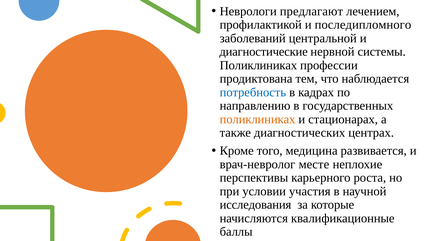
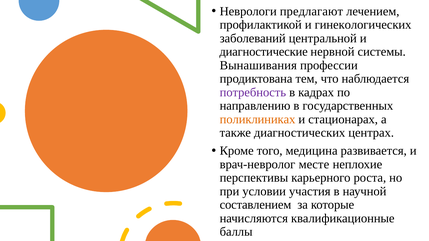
последипломного: последипломного -> гинекологических
Поликлиниках at (258, 65): Поликлиниках -> Вынашивания
потребность colour: blue -> purple
исследования: исследования -> составлением
